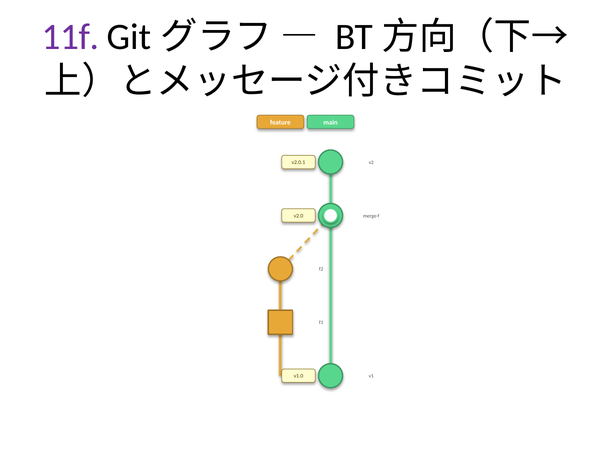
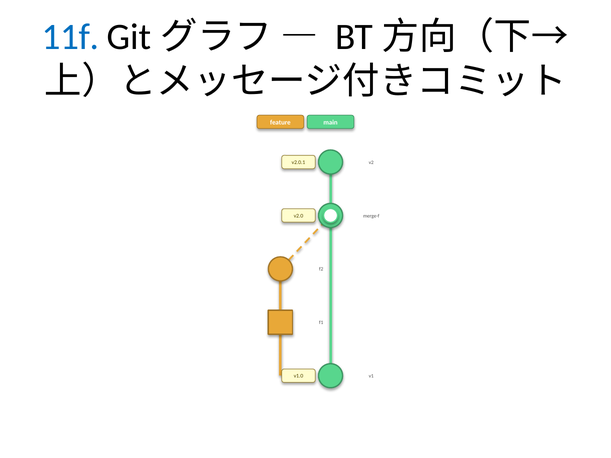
11f colour: purple -> blue
